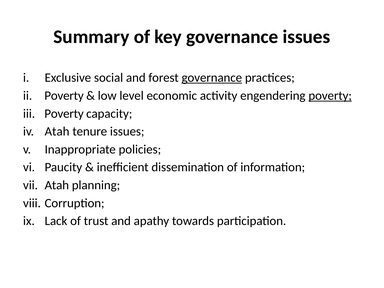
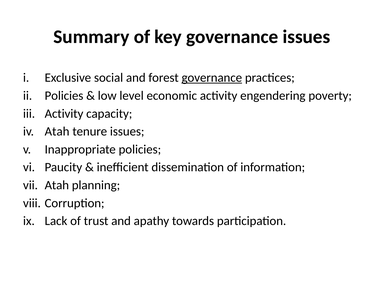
Poverty at (64, 96): Poverty -> Policies
poverty at (330, 96) underline: present -> none
Poverty at (64, 114): Poverty -> Activity
